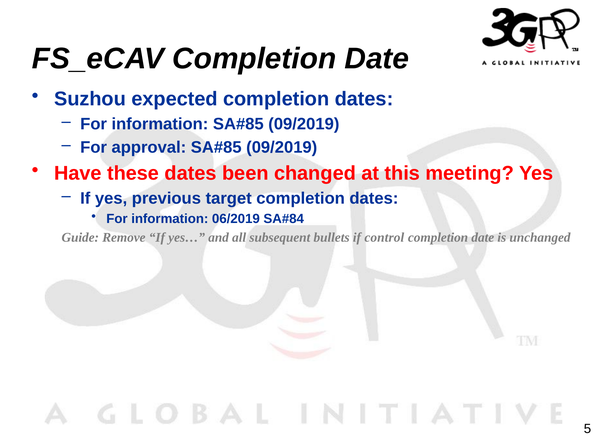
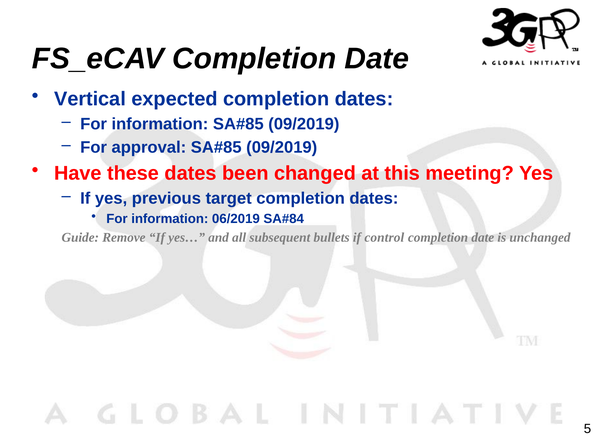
Suzhou: Suzhou -> Vertical
